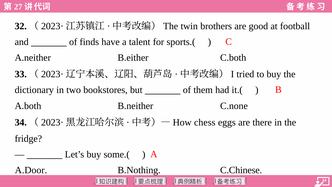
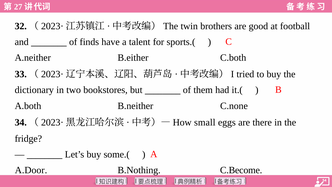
chess: chess -> small
C.Chinese: C.Chinese -> C.Become
